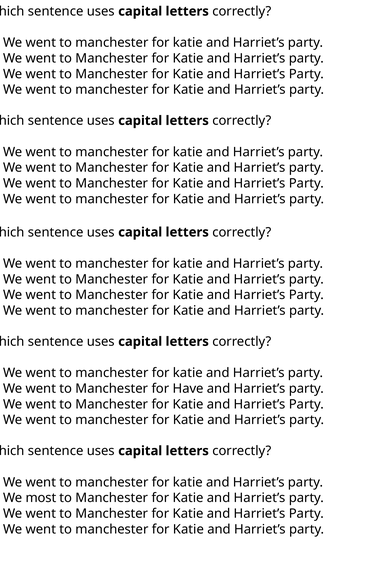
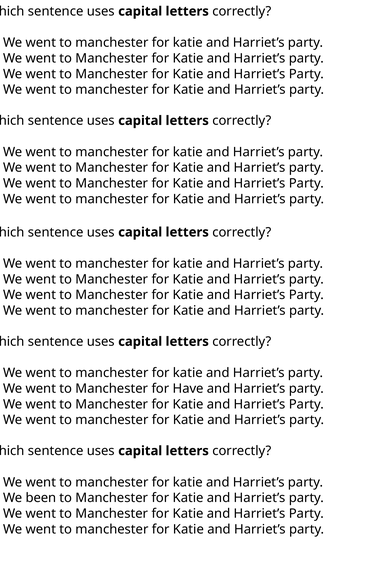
most: most -> been
